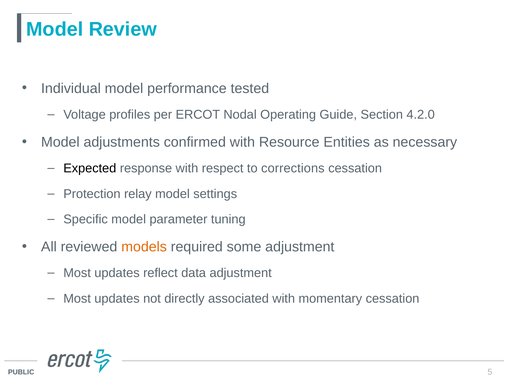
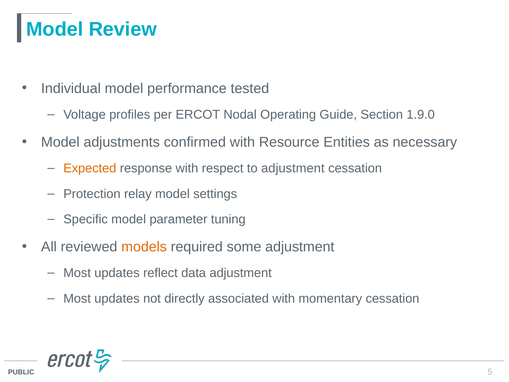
4.2.0: 4.2.0 -> 1.9.0
Expected colour: black -> orange
to corrections: corrections -> adjustment
